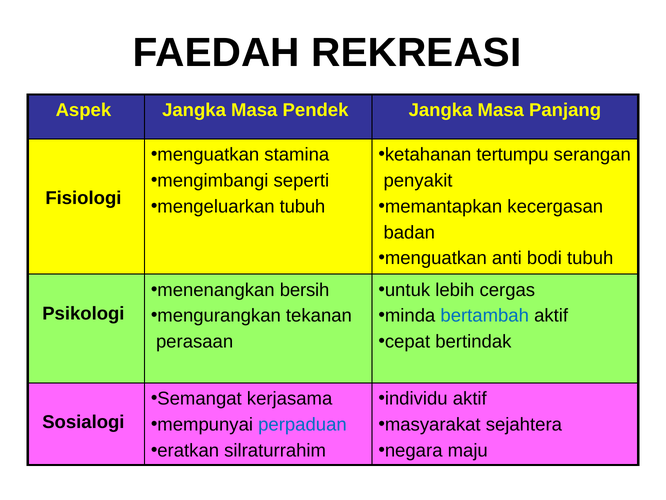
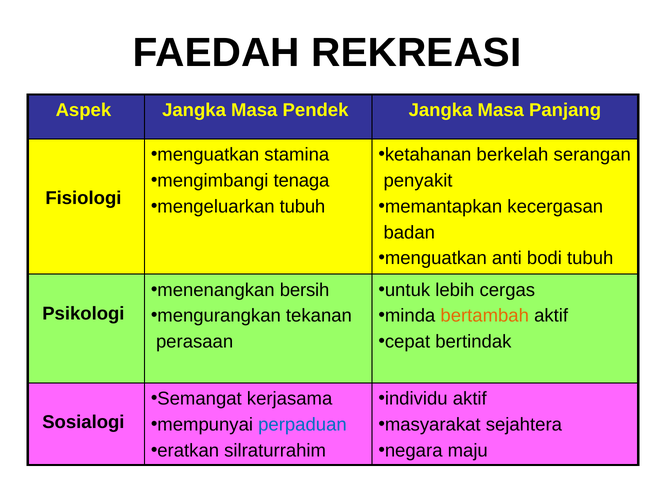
tertumpu: tertumpu -> berkelah
seperti: seperti -> tenaga
bertambah colour: blue -> orange
